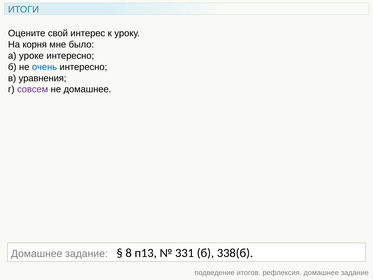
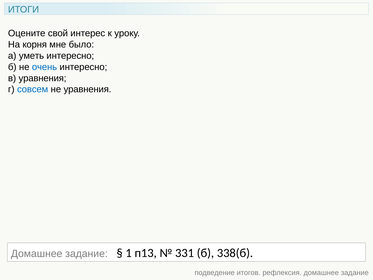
уроке: уроке -> уметь
совсем colour: purple -> blue
не домашнее: домашнее -> уравнения
8: 8 -> 1
